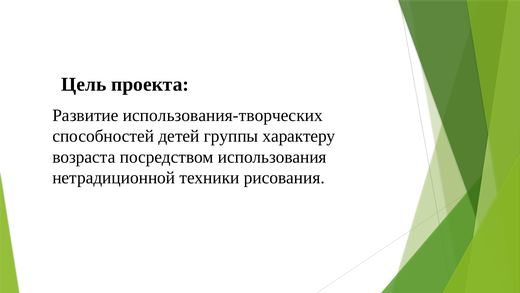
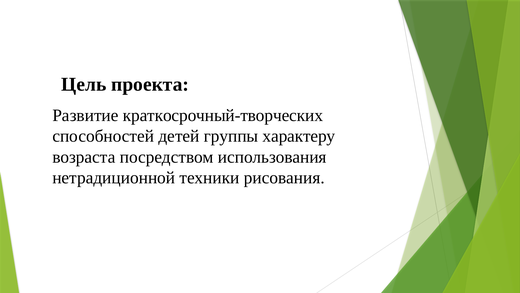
использования-творческих: использования-творческих -> краткосрочный-творческих
